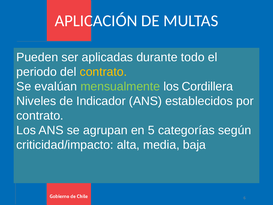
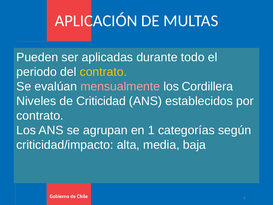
mensualmente colour: light green -> pink
Indicador: Indicador -> Criticidad
5: 5 -> 1
